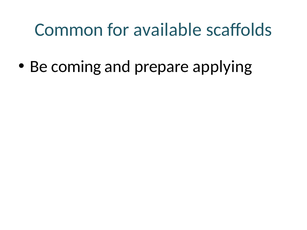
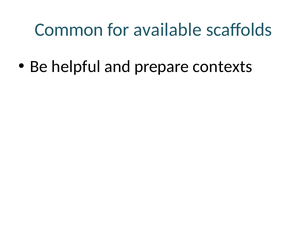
coming: coming -> helpful
applying: applying -> contexts
